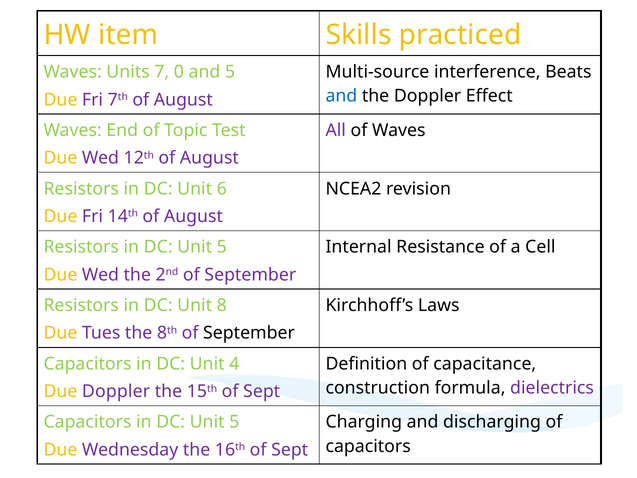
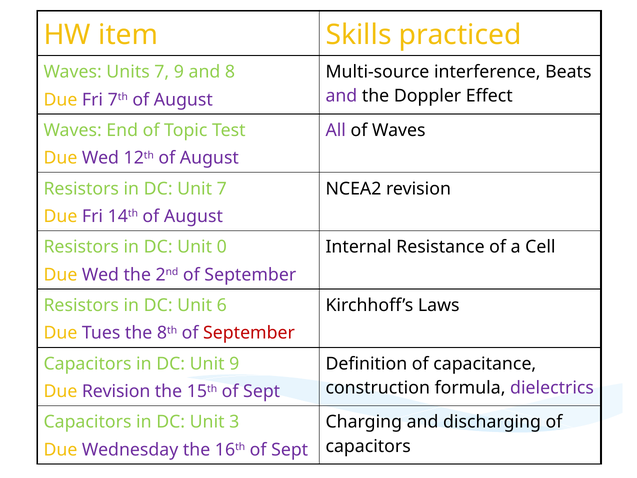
7 0: 0 -> 9
and 5: 5 -> 8
and at (341, 96) colour: blue -> purple
Unit 6: 6 -> 7
5 at (222, 247): 5 -> 0
8: 8 -> 6
September at (249, 333) colour: black -> red
Unit 4: 4 -> 9
Due Doppler: Doppler -> Revision
5 at (234, 422): 5 -> 3
